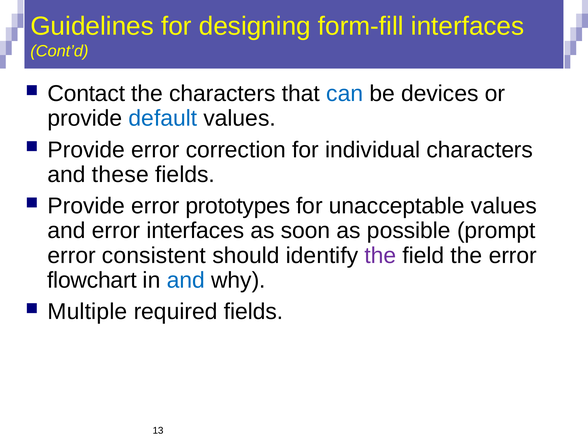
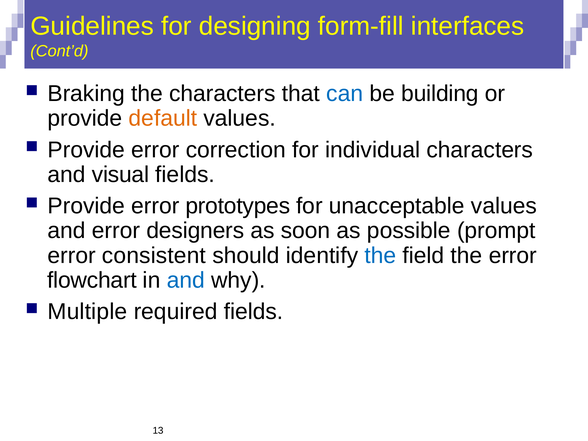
Contact: Contact -> Braking
devices: devices -> building
default colour: blue -> orange
these: these -> visual
error interfaces: interfaces -> designers
the at (380, 255) colour: purple -> blue
